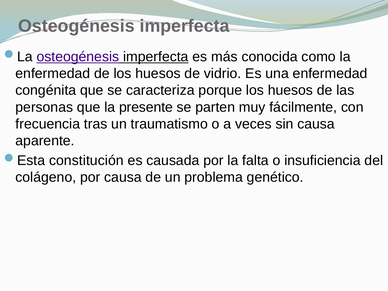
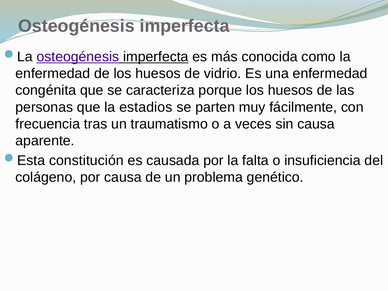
presente: presente -> estadios
